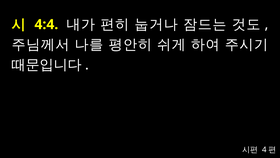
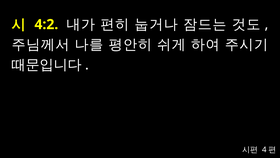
4:4: 4:4 -> 4:2
